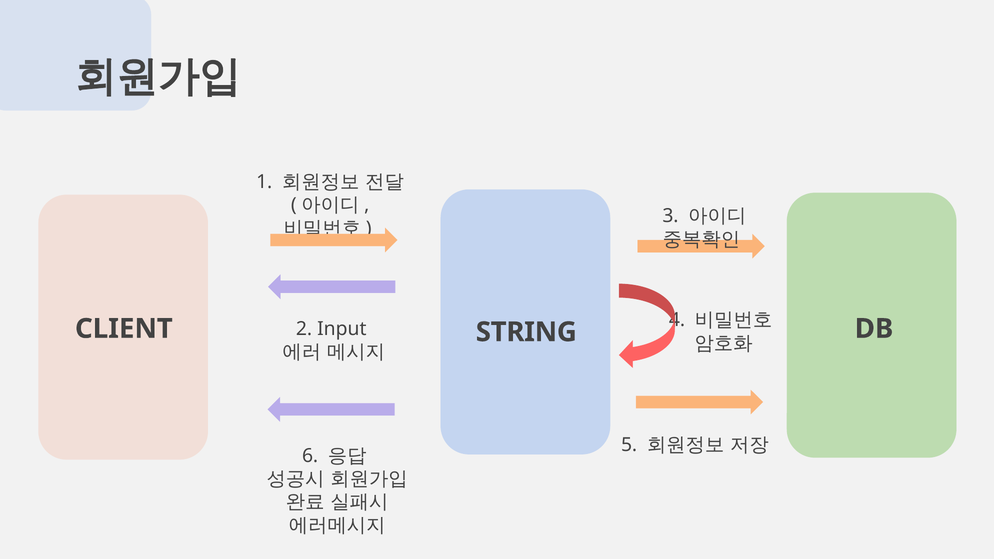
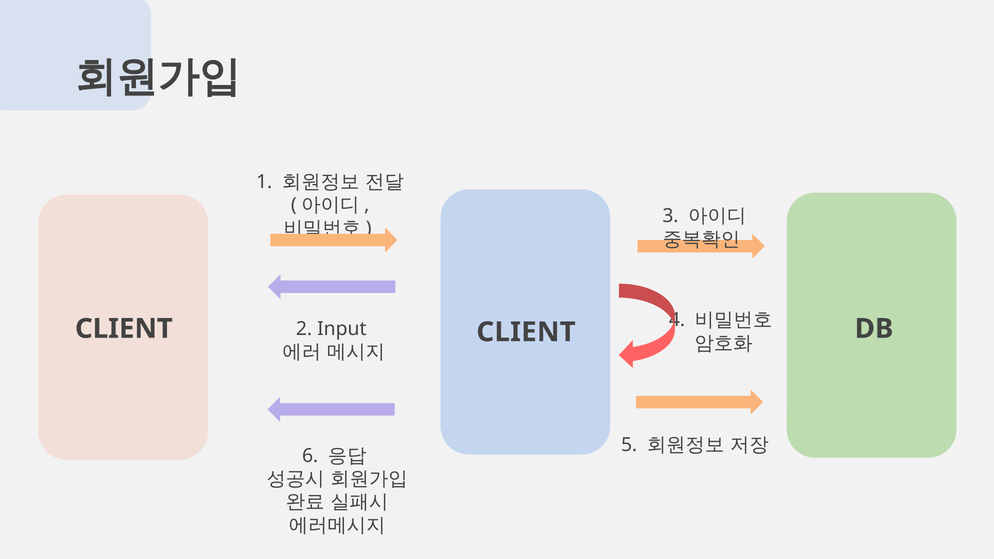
CLIENT STRING: STRING -> CLIENT
